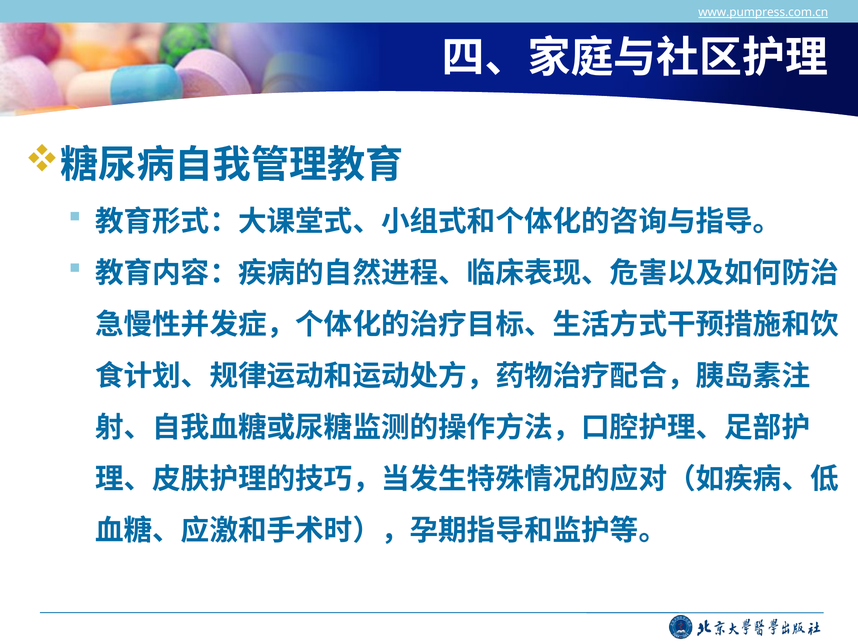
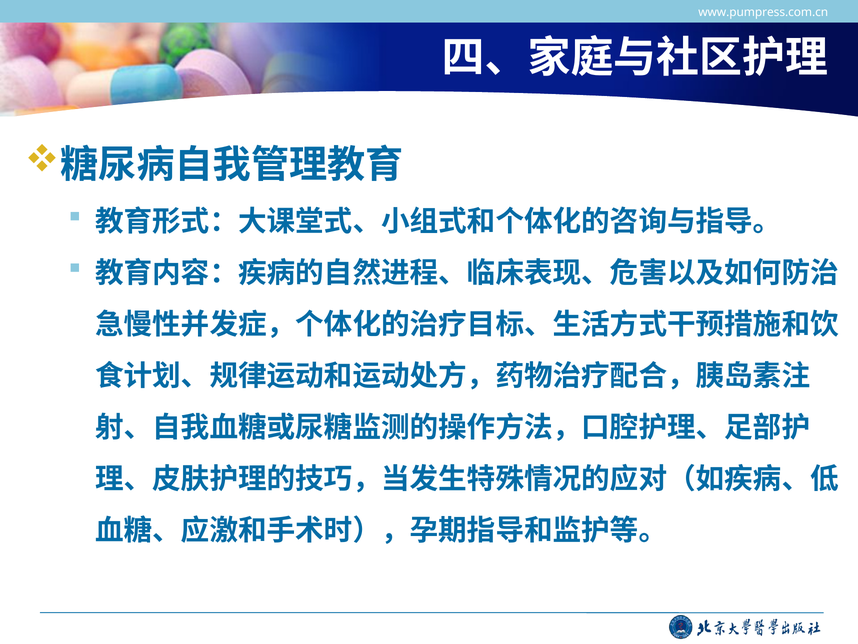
www.pumpress.com.cn underline: present -> none
